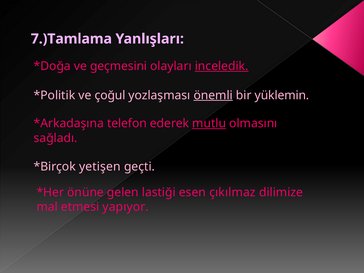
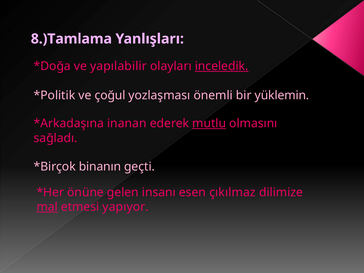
7.)Tamlama: 7.)Tamlama -> 8.)Tamlama
geçmesini: geçmesini -> yapılabilir
önemli underline: present -> none
telefon: telefon -> inanan
yetişen: yetişen -> binanın
lastiği: lastiği -> insanı
mal underline: none -> present
